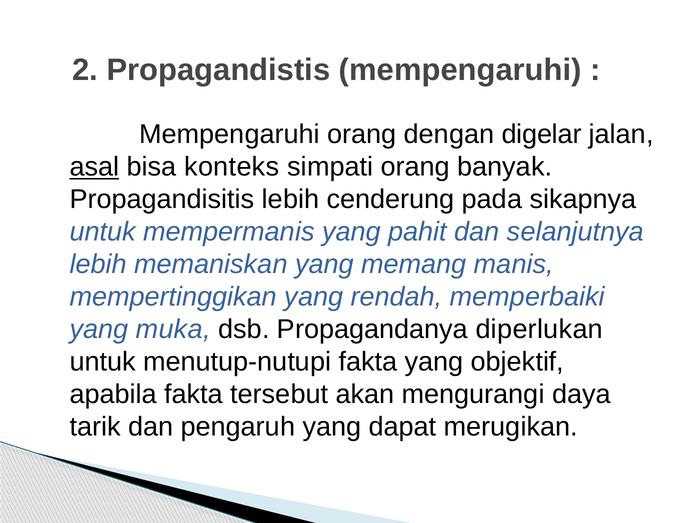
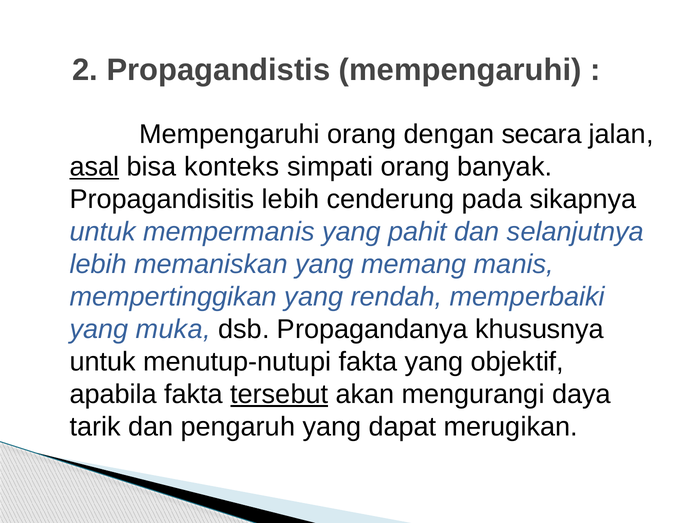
digelar: digelar -> secara
diperlukan: diperlukan -> khususnya
tersebut underline: none -> present
